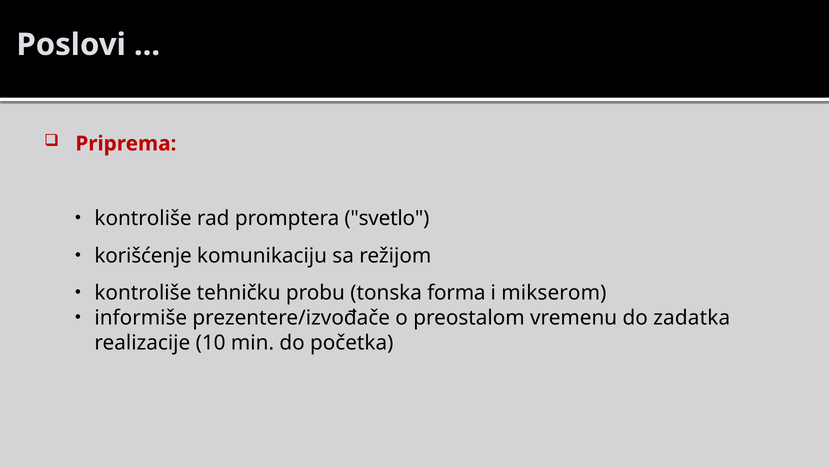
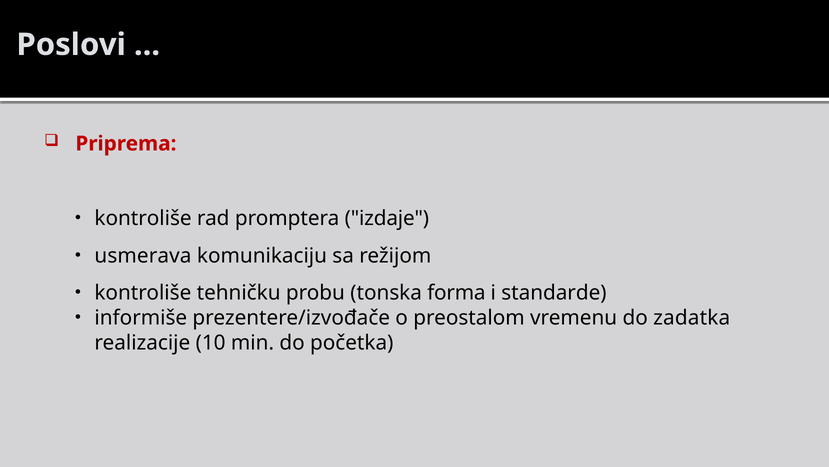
svetlo: svetlo -> izdaje
korišćenje: korišćenje -> usmerava
mikserom: mikserom -> standarde
